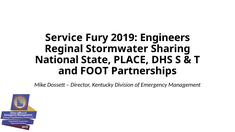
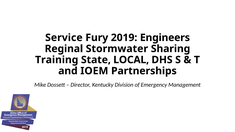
National: National -> Training
PLACE: PLACE -> LOCAL
FOOT: FOOT -> IOEM
